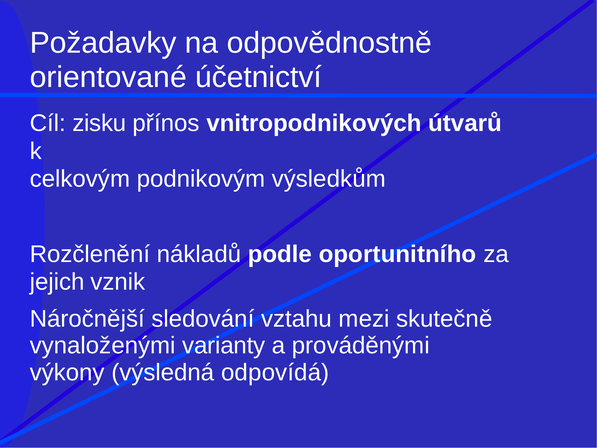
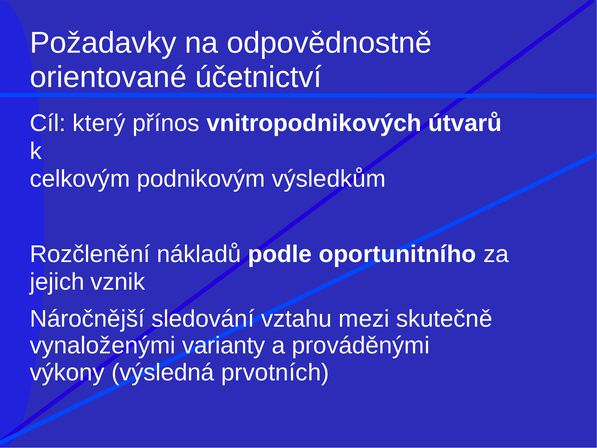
zisku: zisku -> který
odpovídá: odpovídá -> prvotních
